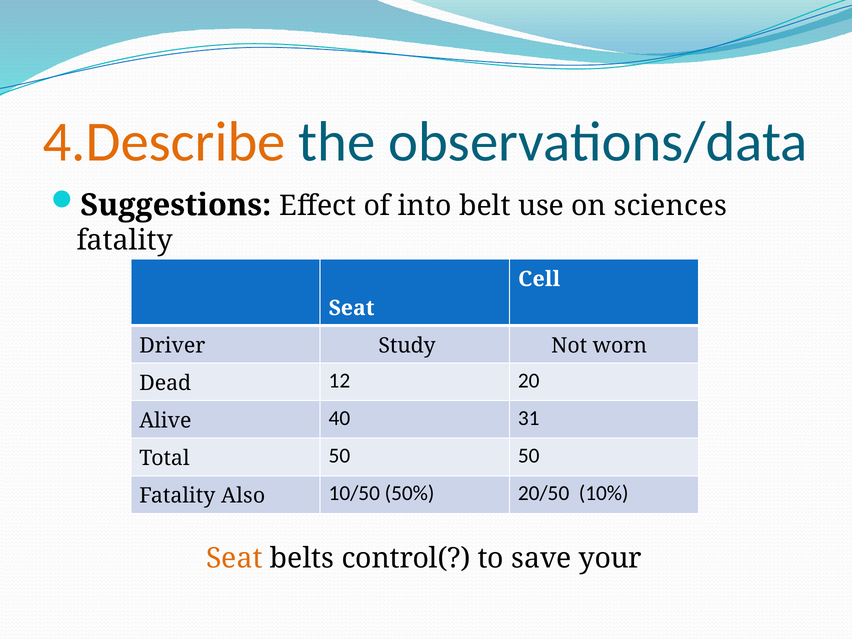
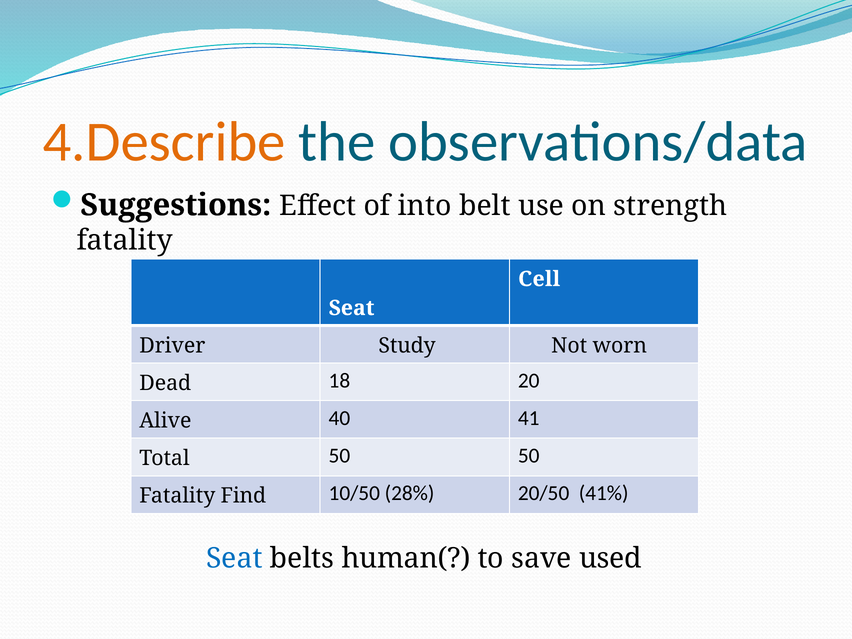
sciences: sciences -> strength
12: 12 -> 18
31: 31 -> 41
Also: Also -> Find
50%: 50% -> 28%
10%: 10% -> 41%
Seat at (234, 558) colour: orange -> blue
control(: control( -> human(
your: your -> used
